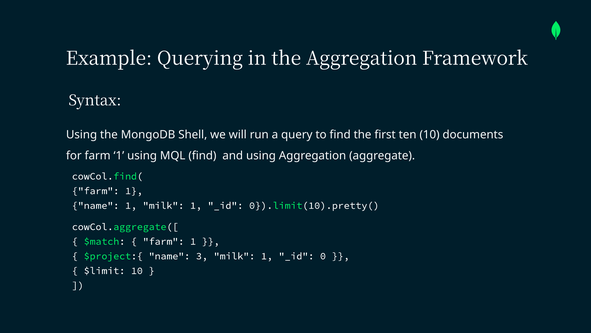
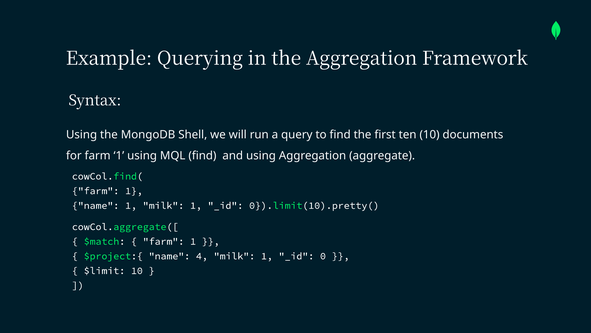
3: 3 -> 4
